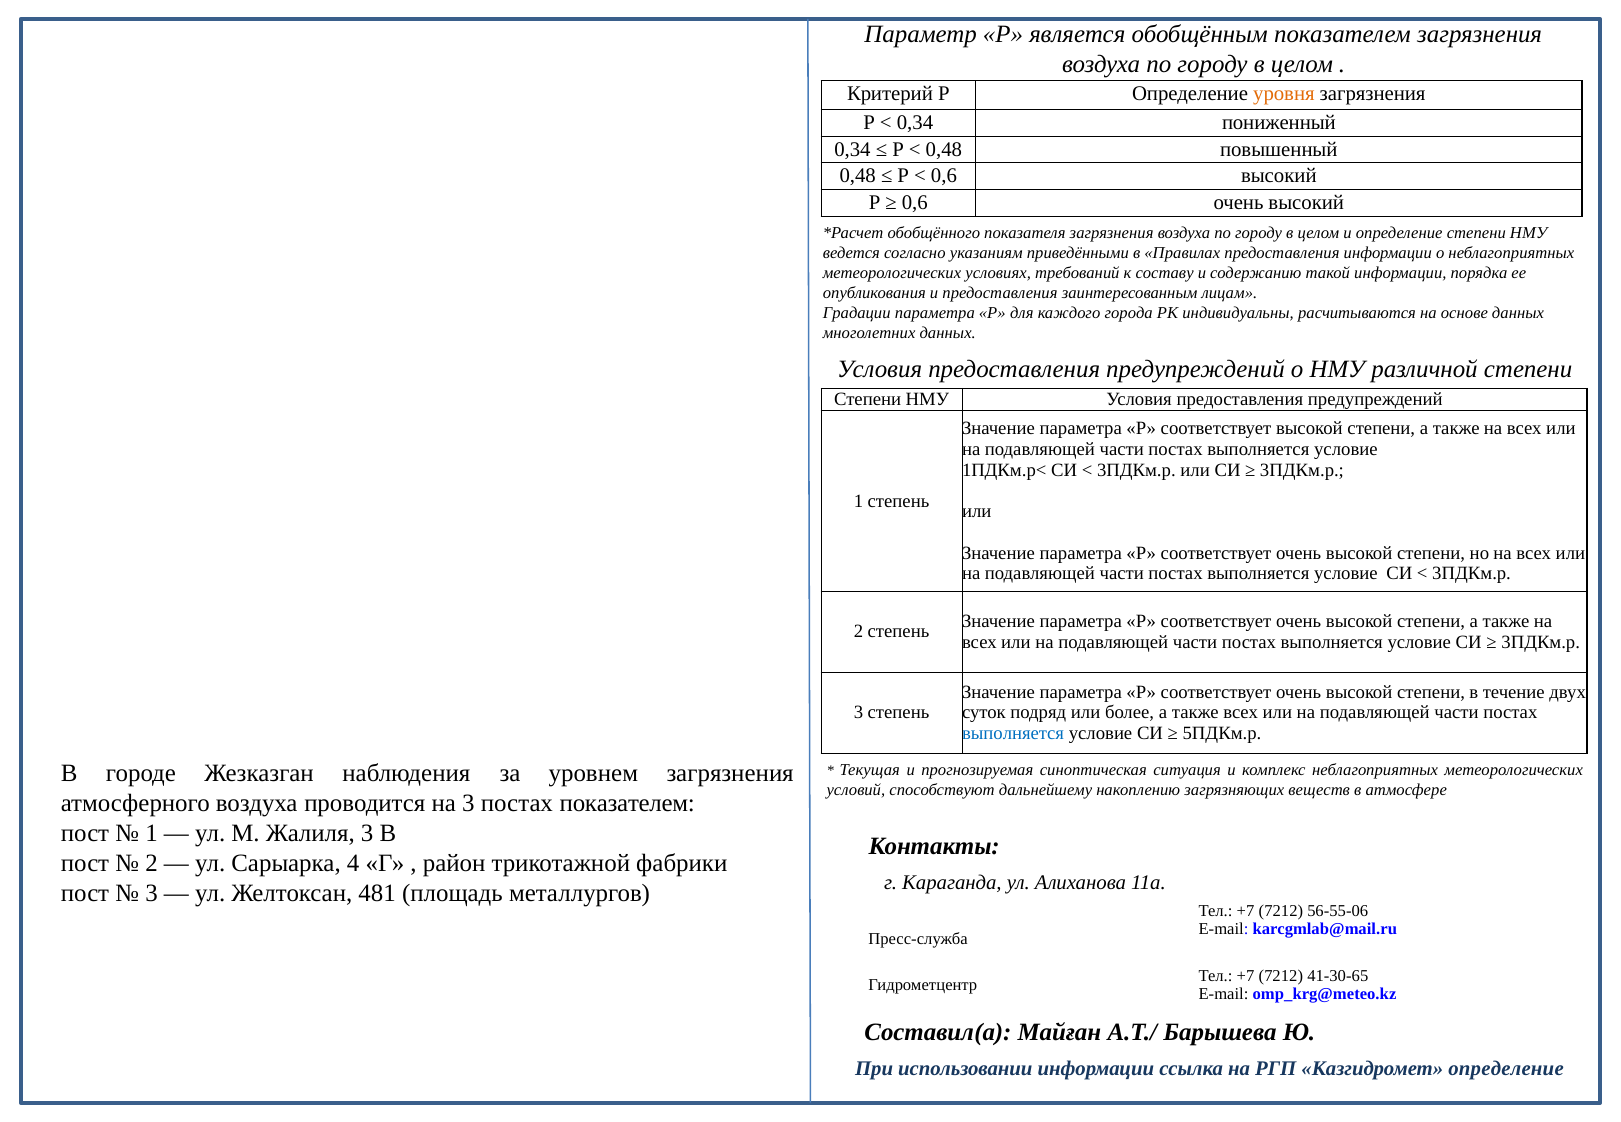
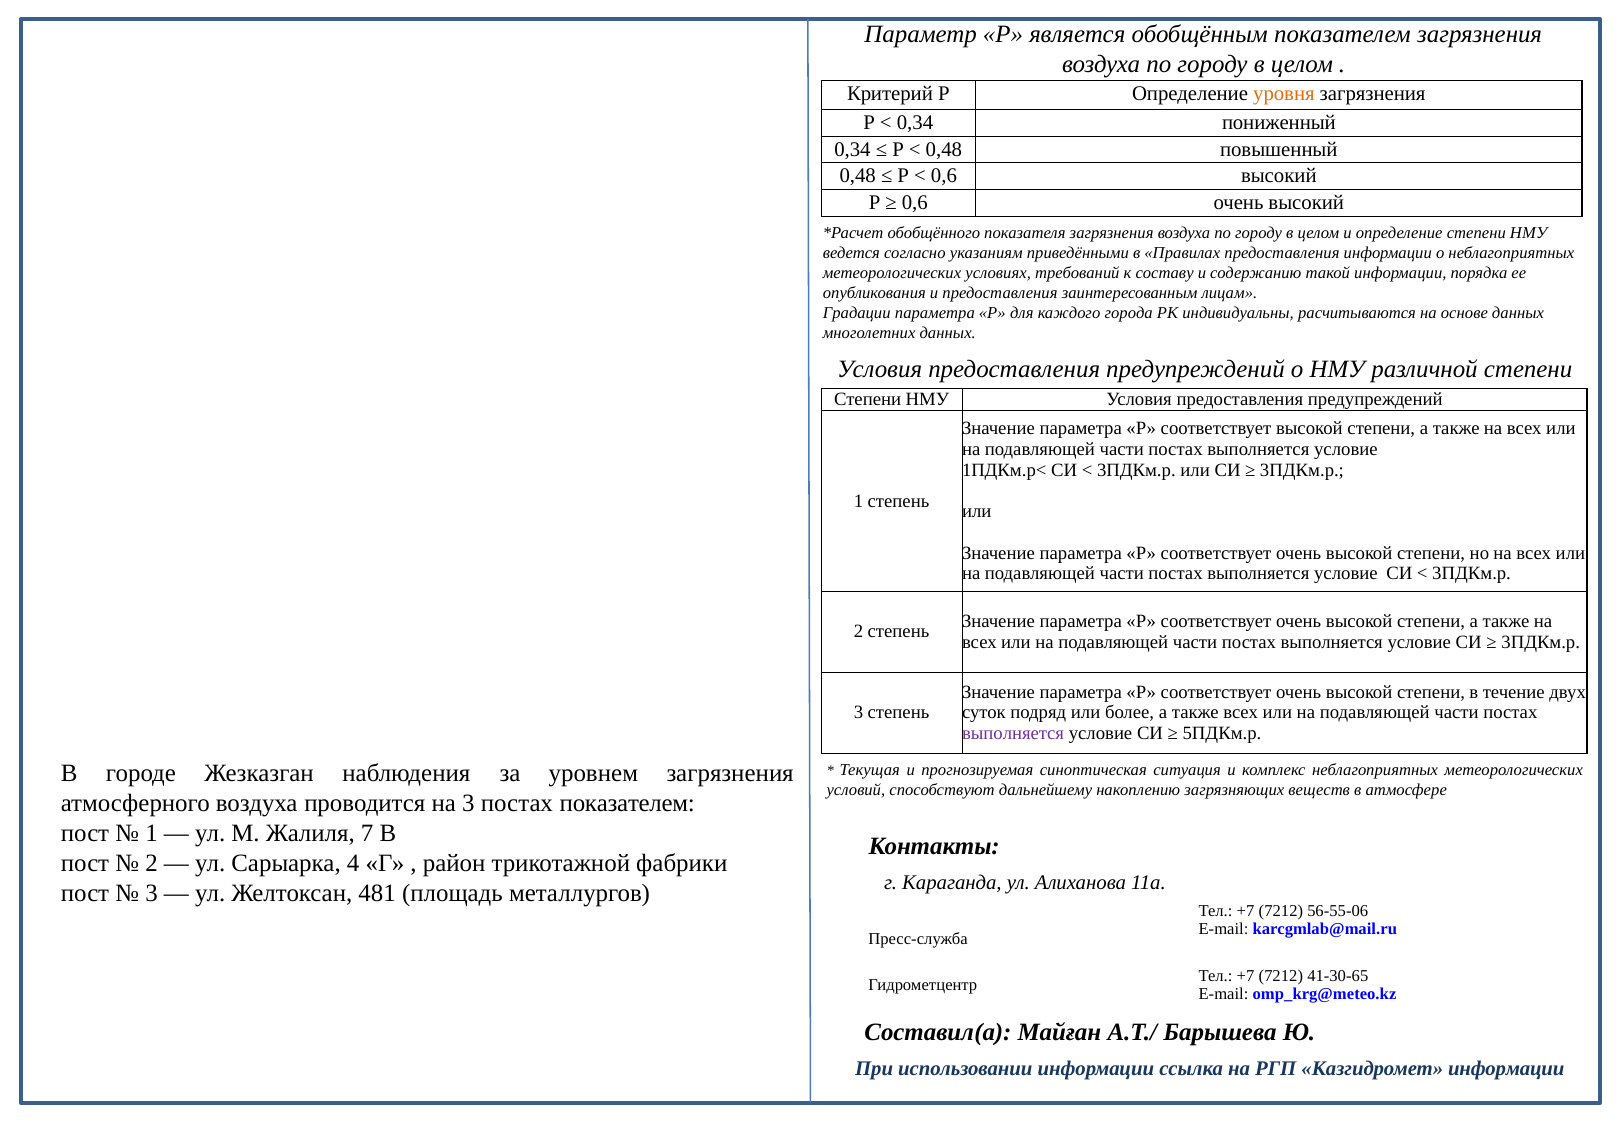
выполняется at (1013, 734) colour: blue -> purple
Жалиля 3: 3 -> 7
Казгидромет определение: определение -> информации
